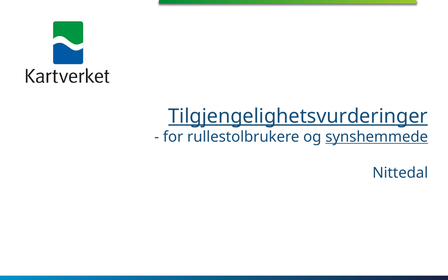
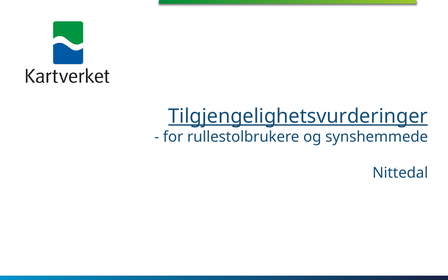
synshemmede underline: present -> none
